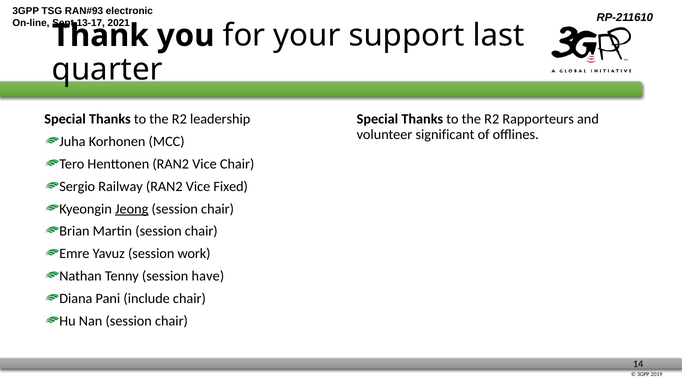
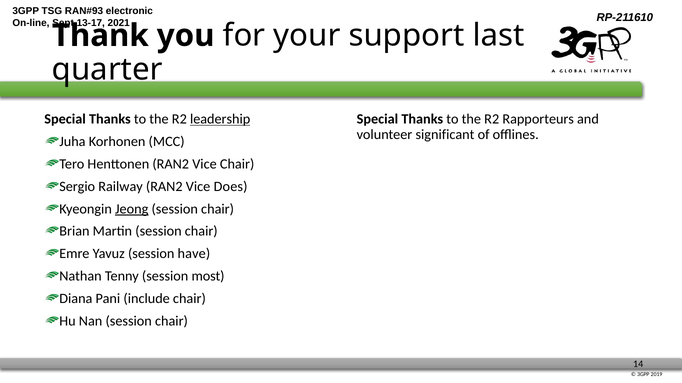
leadership underline: none -> present
Fixed: Fixed -> Does
work: work -> have
have: have -> most
